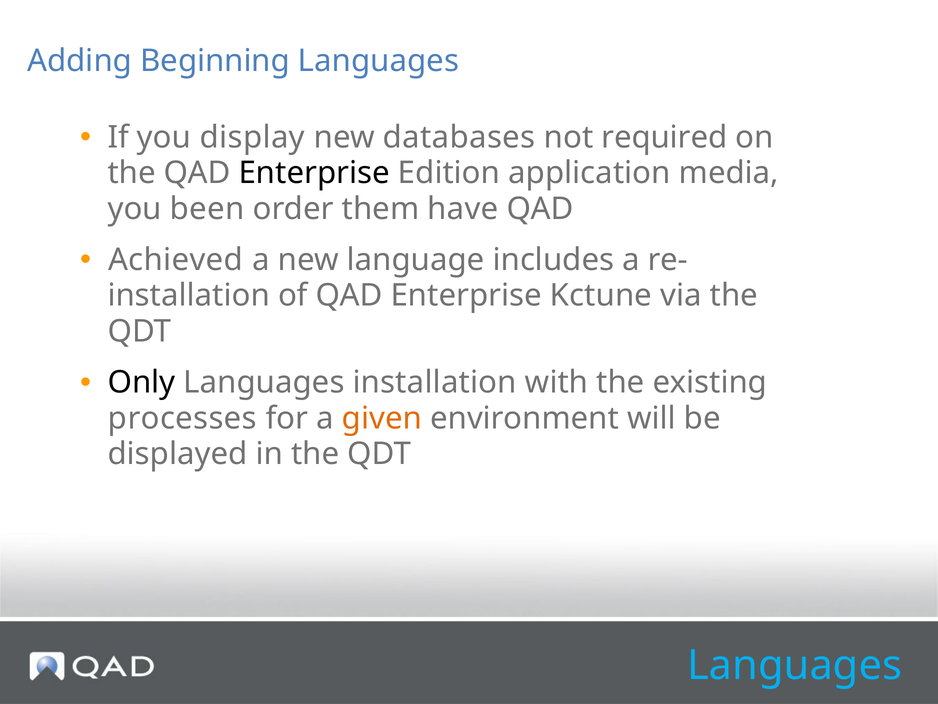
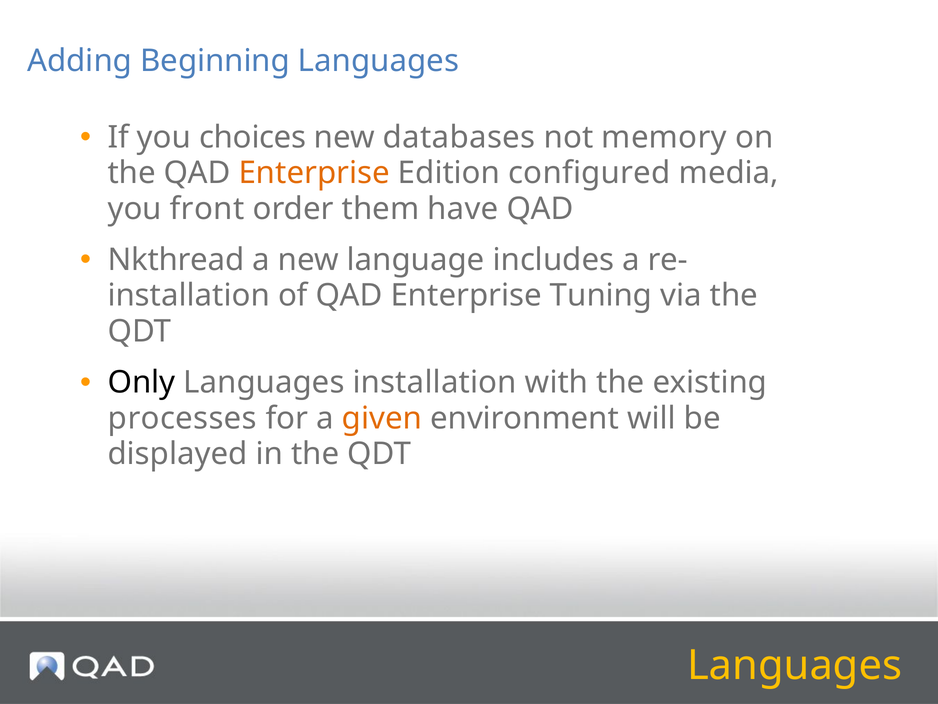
display: display -> choices
required: required -> memory
Enterprise at (314, 173) colour: black -> orange
application: application -> configured
been: been -> front
Achieved: Achieved -> Nkthread
Kctune: Kctune -> Tuning
Languages at (795, 665) colour: light blue -> yellow
